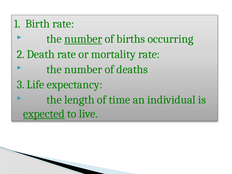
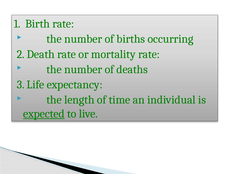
number at (83, 39) underline: present -> none
